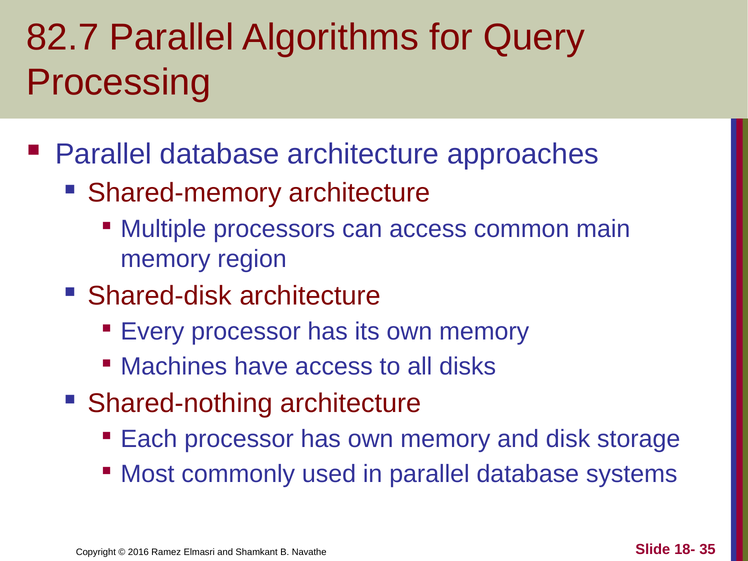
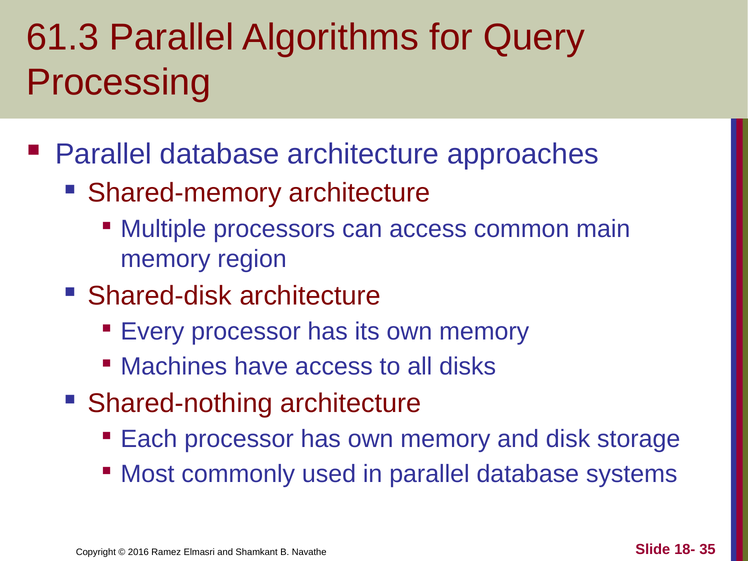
82.7: 82.7 -> 61.3
